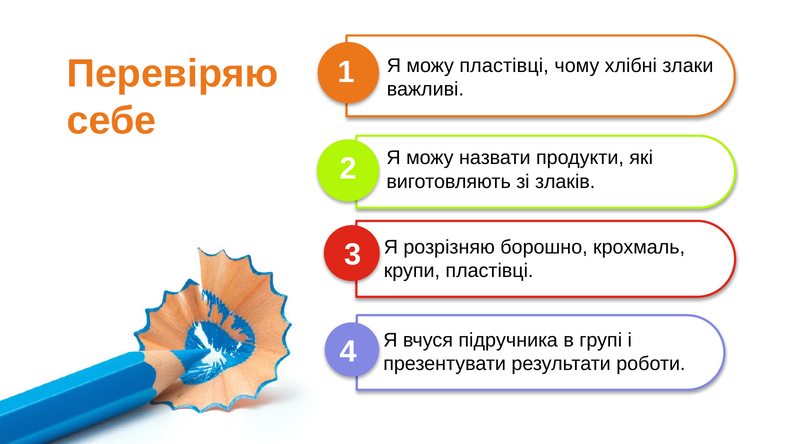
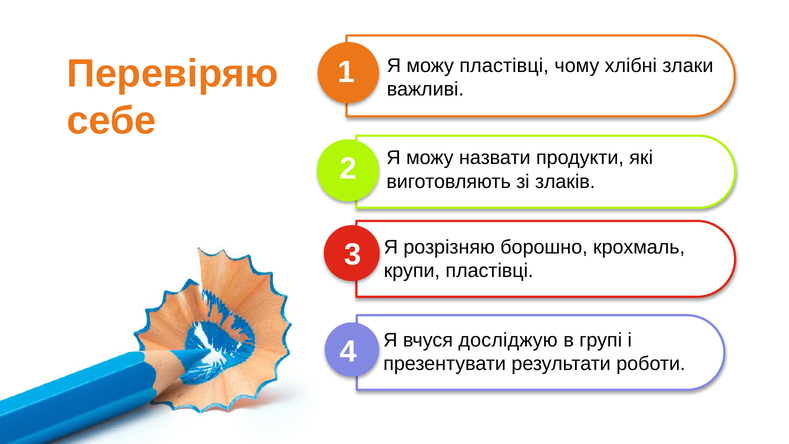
підручника: підручника -> досліджую
